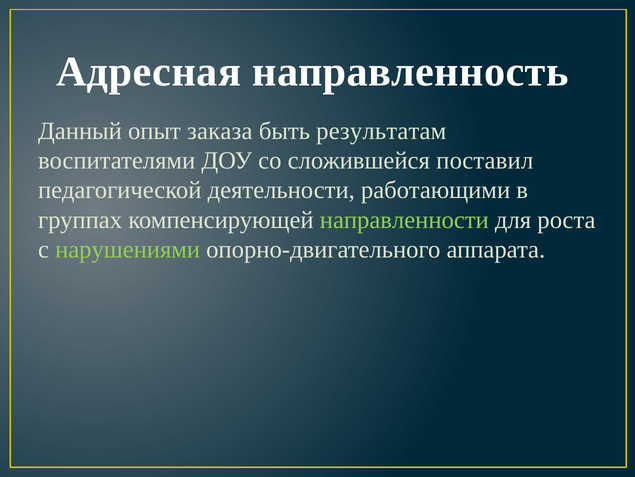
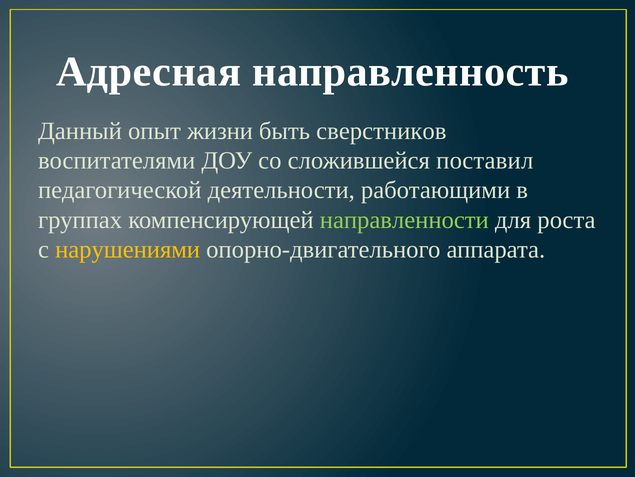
заказа: заказа -> жизни
результатам: результатам -> сверстников
нарушениями colour: light green -> yellow
